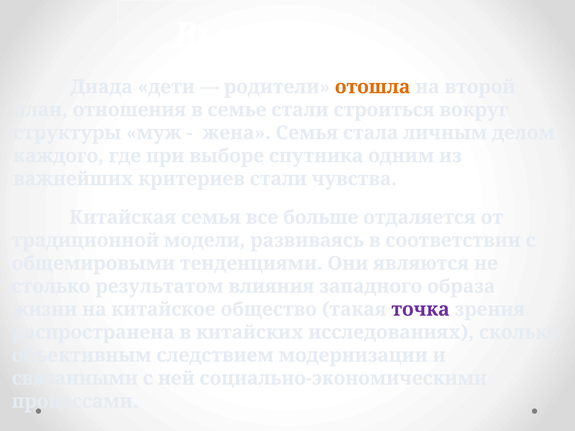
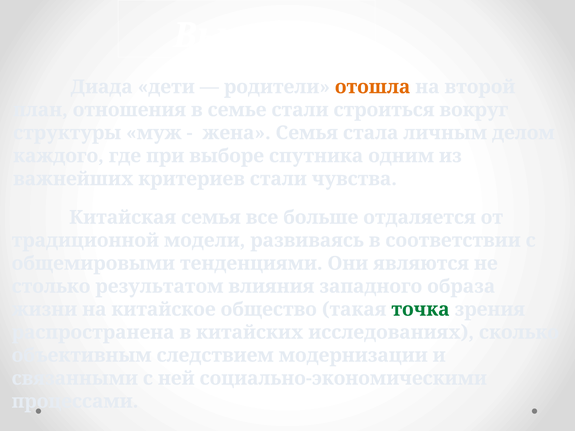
точка colour: purple -> green
